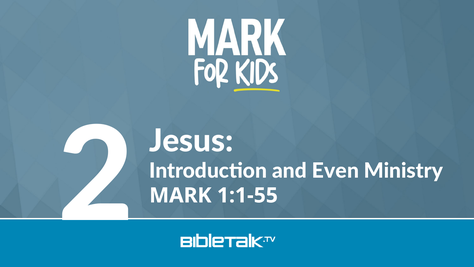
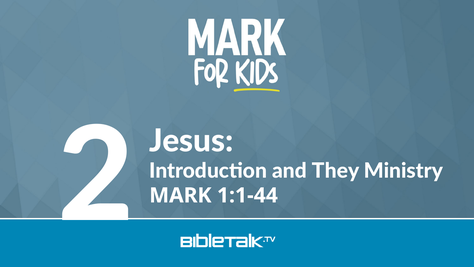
Even: Even -> They
1:1-55: 1:1-55 -> 1:1-44
